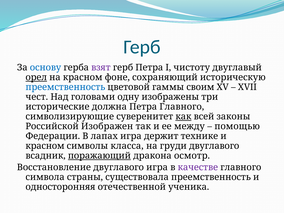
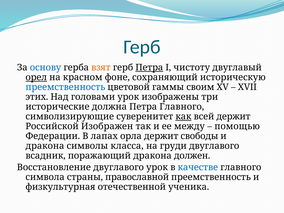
взят colour: purple -> orange
Петра at (149, 68) underline: none -> present
чест: чест -> этих
головами одну: одну -> урок
всей законы: законы -> держит
лапах игра: игра -> орла
технике: технике -> свободы
красном at (45, 146): красном -> дракона
поражающий underline: present -> none
осмотр: осмотр -> должен
двуглавого игра: игра -> урок
качестве colour: purple -> blue
существовала: существовала -> православной
односторонняя: односторонняя -> физкультурная
